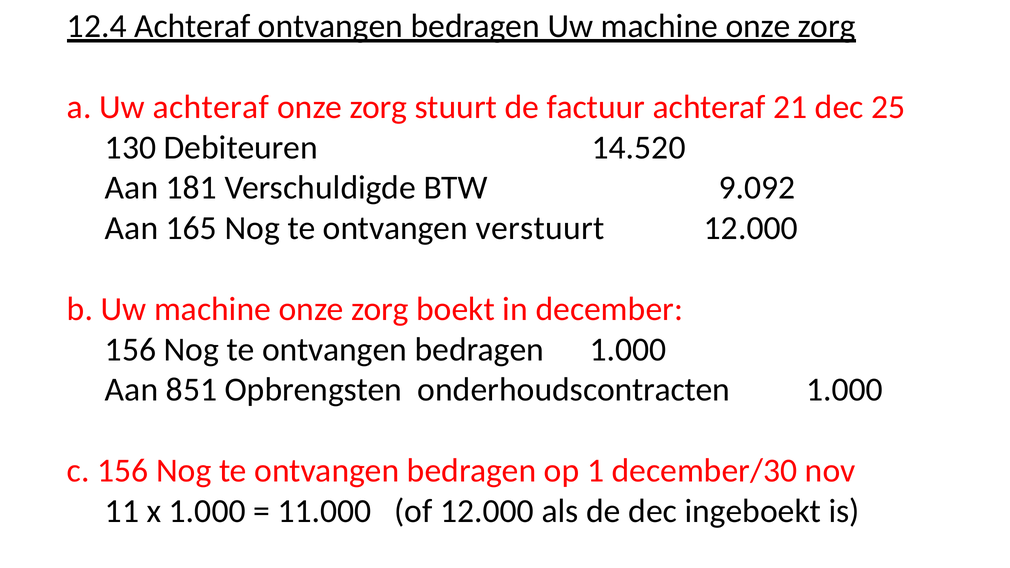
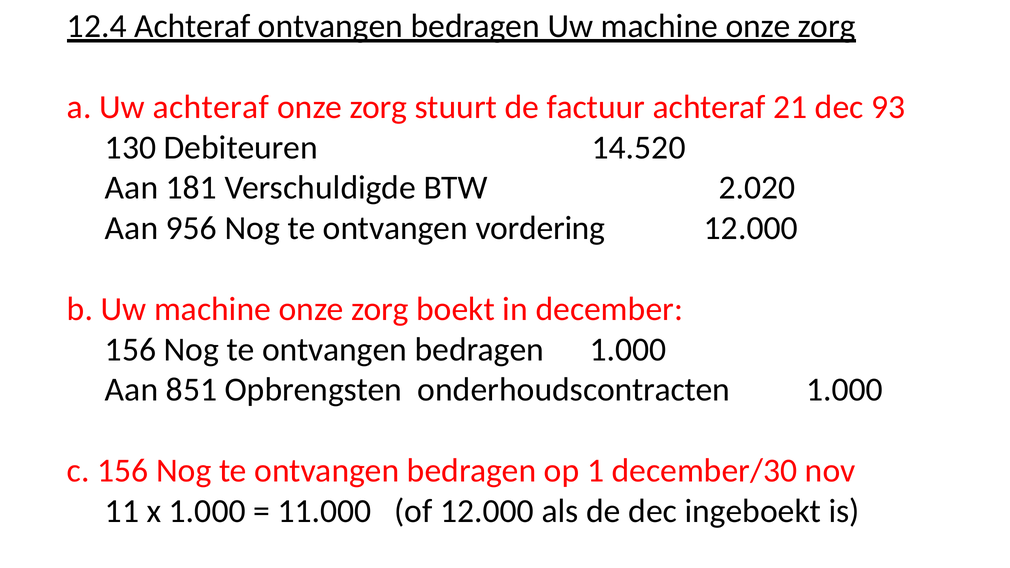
25: 25 -> 93
9.092: 9.092 -> 2.020
165: 165 -> 956
verstuurt: verstuurt -> vordering
